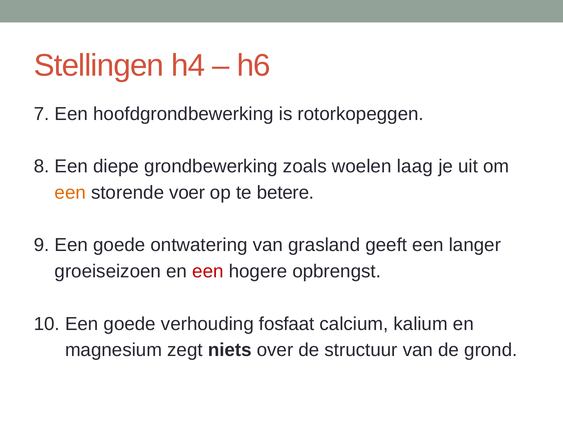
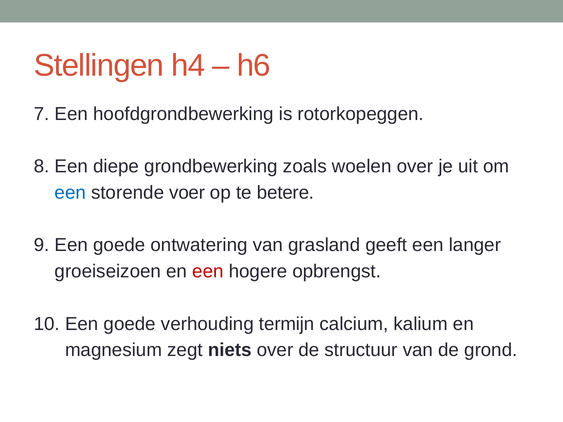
woelen laag: laag -> over
een at (70, 193) colour: orange -> blue
fosfaat: fosfaat -> termijn
